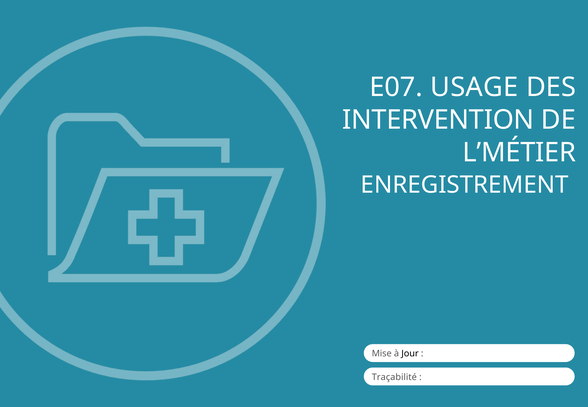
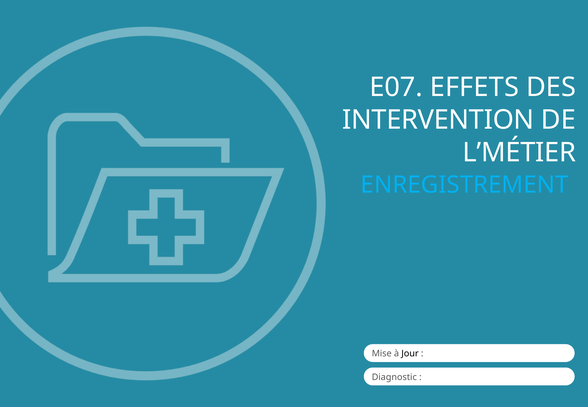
USAGE: USAGE -> EFFETS
ENREGISTREMENT colour: white -> light blue
Traçabilité: Traçabilité -> Diagnostic
